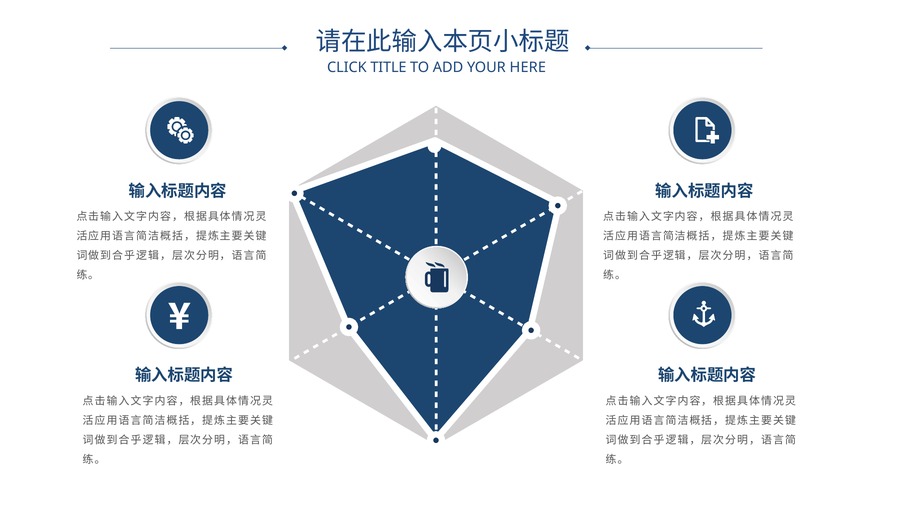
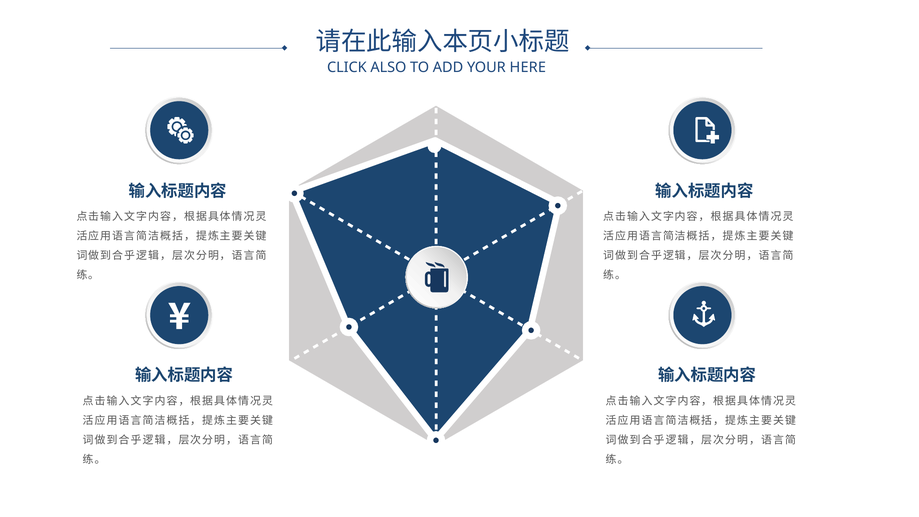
TITLE: TITLE -> ALSO
